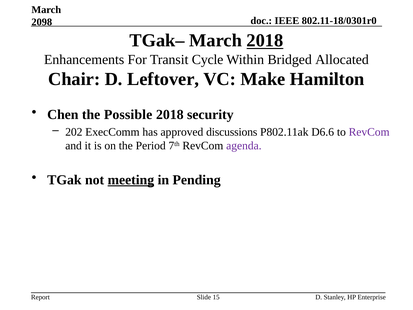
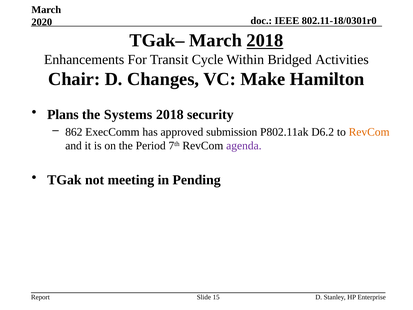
2098: 2098 -> 2020
Allocated: Allocated -> Activities
Leftover: Leftover -> Changes
Chen: Chen -> Plans
Possible: Possible -> Systems
202: 202 -> 862
discussions: discussions -> submission
D6.6: D6.6 -> D6.2
RevCom at (369, 132) colour: purple -> orange
meeting underline: present -> none
